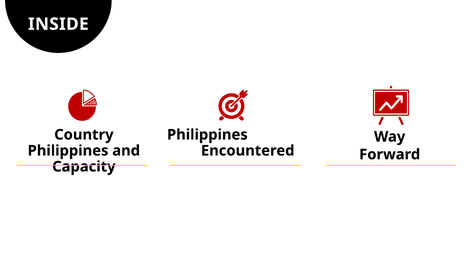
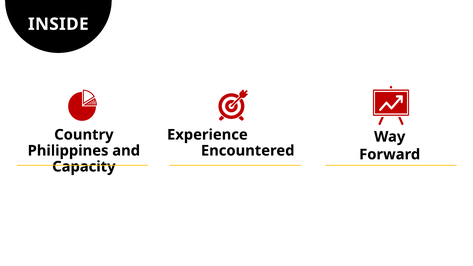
Philippines at (207, 135): Philippines -> Experience
